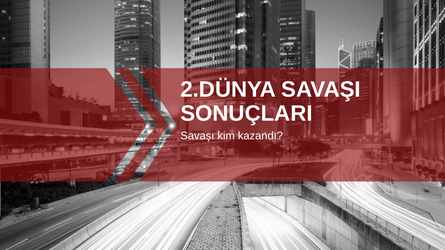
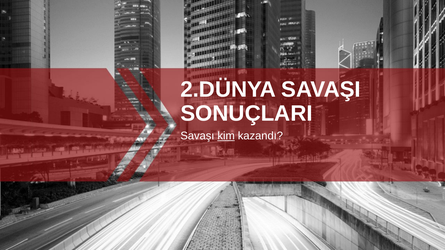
kim underline: none -> present
